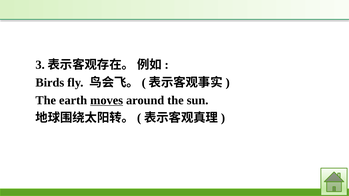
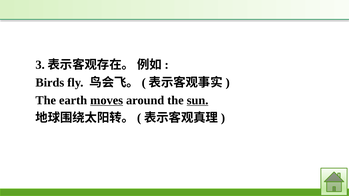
sun underline: none -> present
